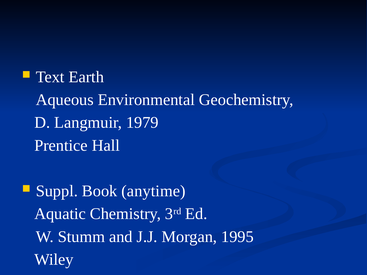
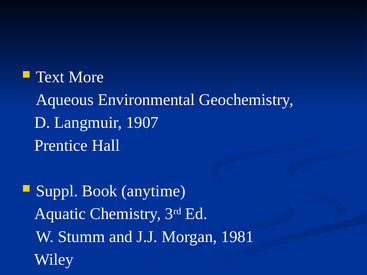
Earth: Earth -> More
1979: 1979 -> 1907
1995: 1995 -> 1981
